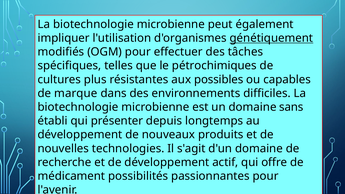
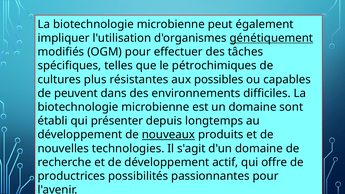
marque: marque -> peuvent
sans: sans -> sont
nouveaux underline: none -> present
médicament: médicament -> productrices
